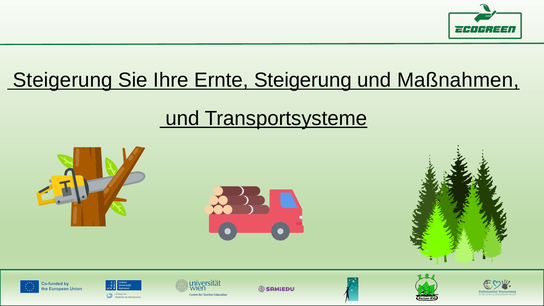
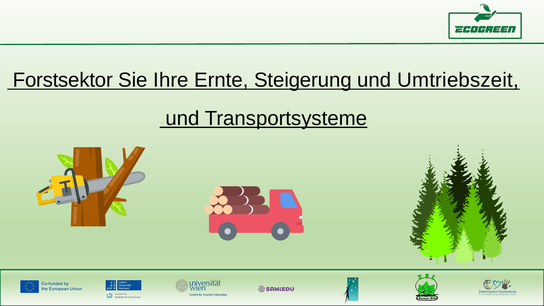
Steigerung at (63, 80): Steigerung -> Forstsektor
Maßnahmen: Maßnahmen -> Umtriebszeit
